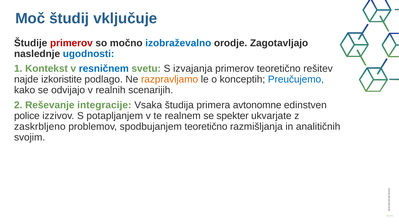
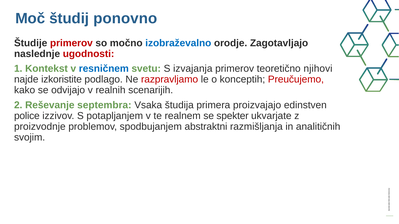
vključuje: vključuje -> ponovno
ugodnosti colour: blue -> red
rešitev: rešitev -> njihovi
razpravljamo colour: orange -> red
Preučujemo colour: blue -> red
integracije: integracije -> septembra
avtonomne: avtonomne -> proizvajajo
zaskrbljeno: zaskrbljeno -> proizvodnje
spodbujanjem teoretično: teoretično -> abstraktni
